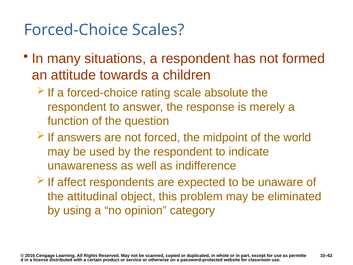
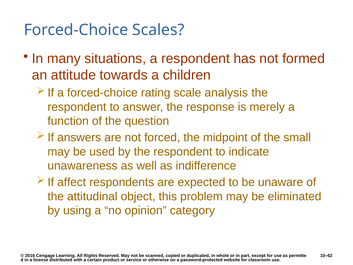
absolute: absolute -> analysis
world: world -> small
